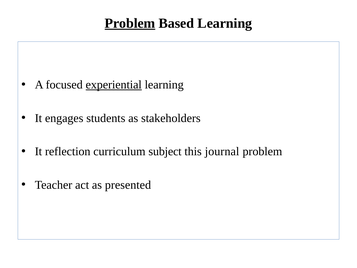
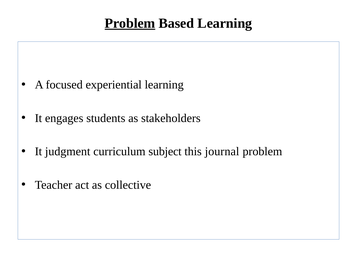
experiential underline: present -> none
reflection: reflection -> judgment
presented: presented -> collective
